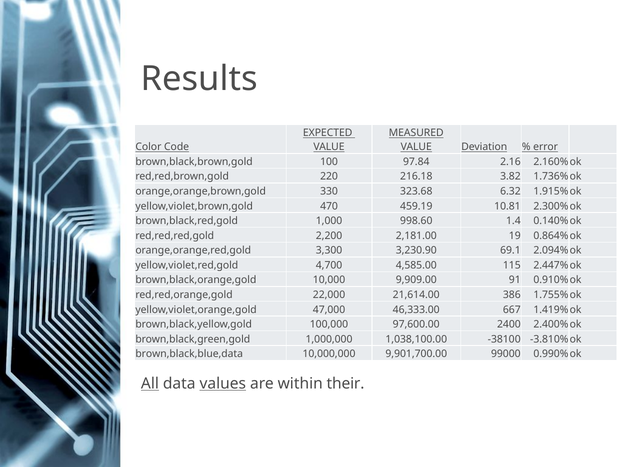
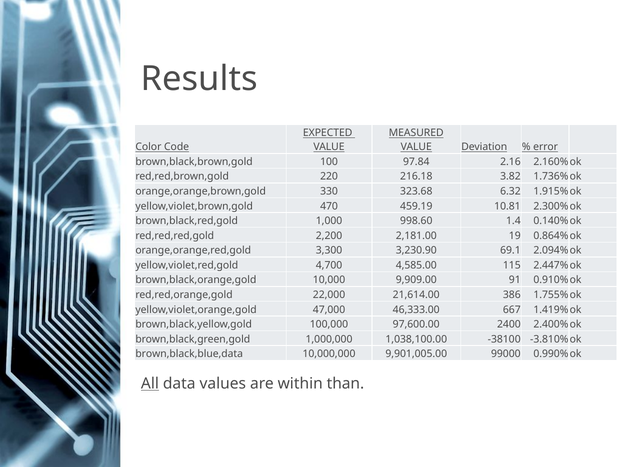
9,901,700.00: 9,901,700.00 -> 9,901,005.00
values underline: present -> none
their: their -> than
